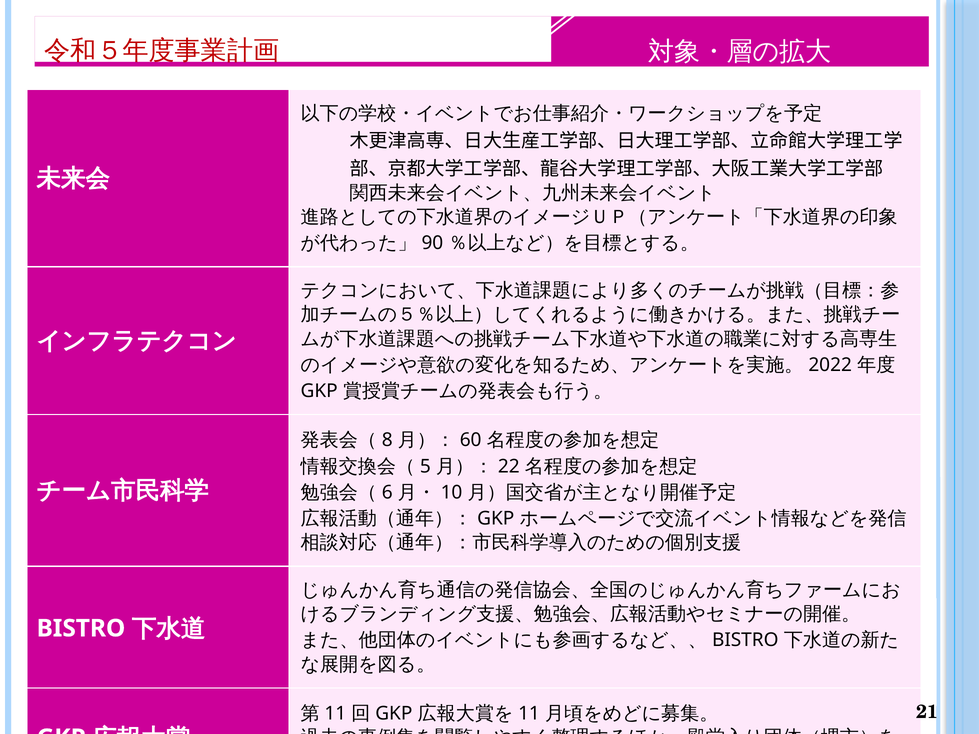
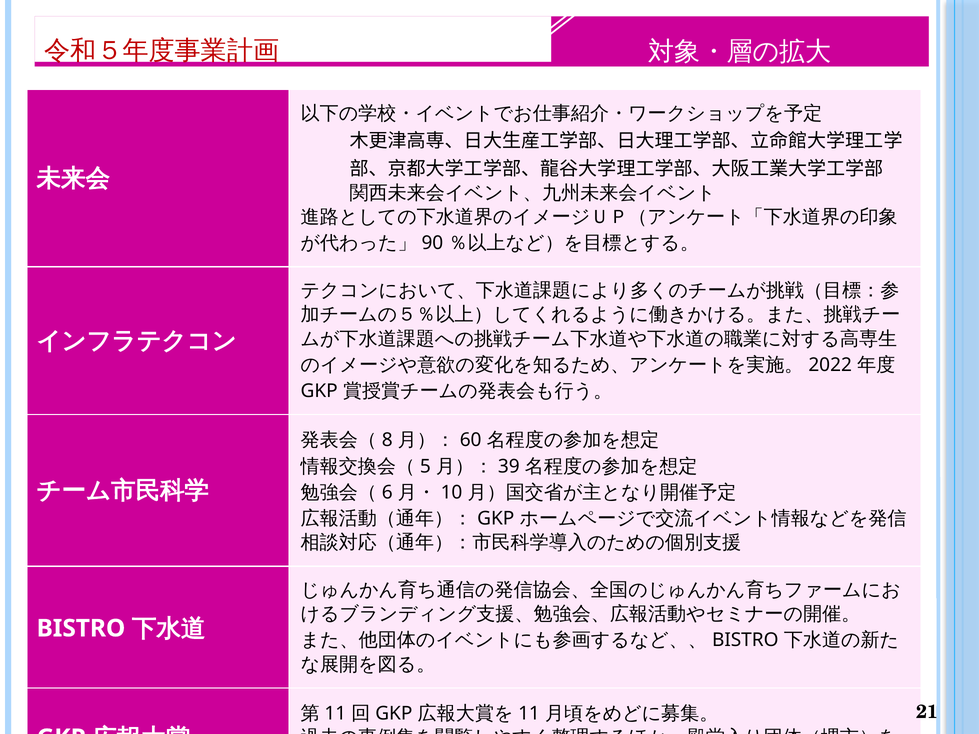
22: 22 -> 39
